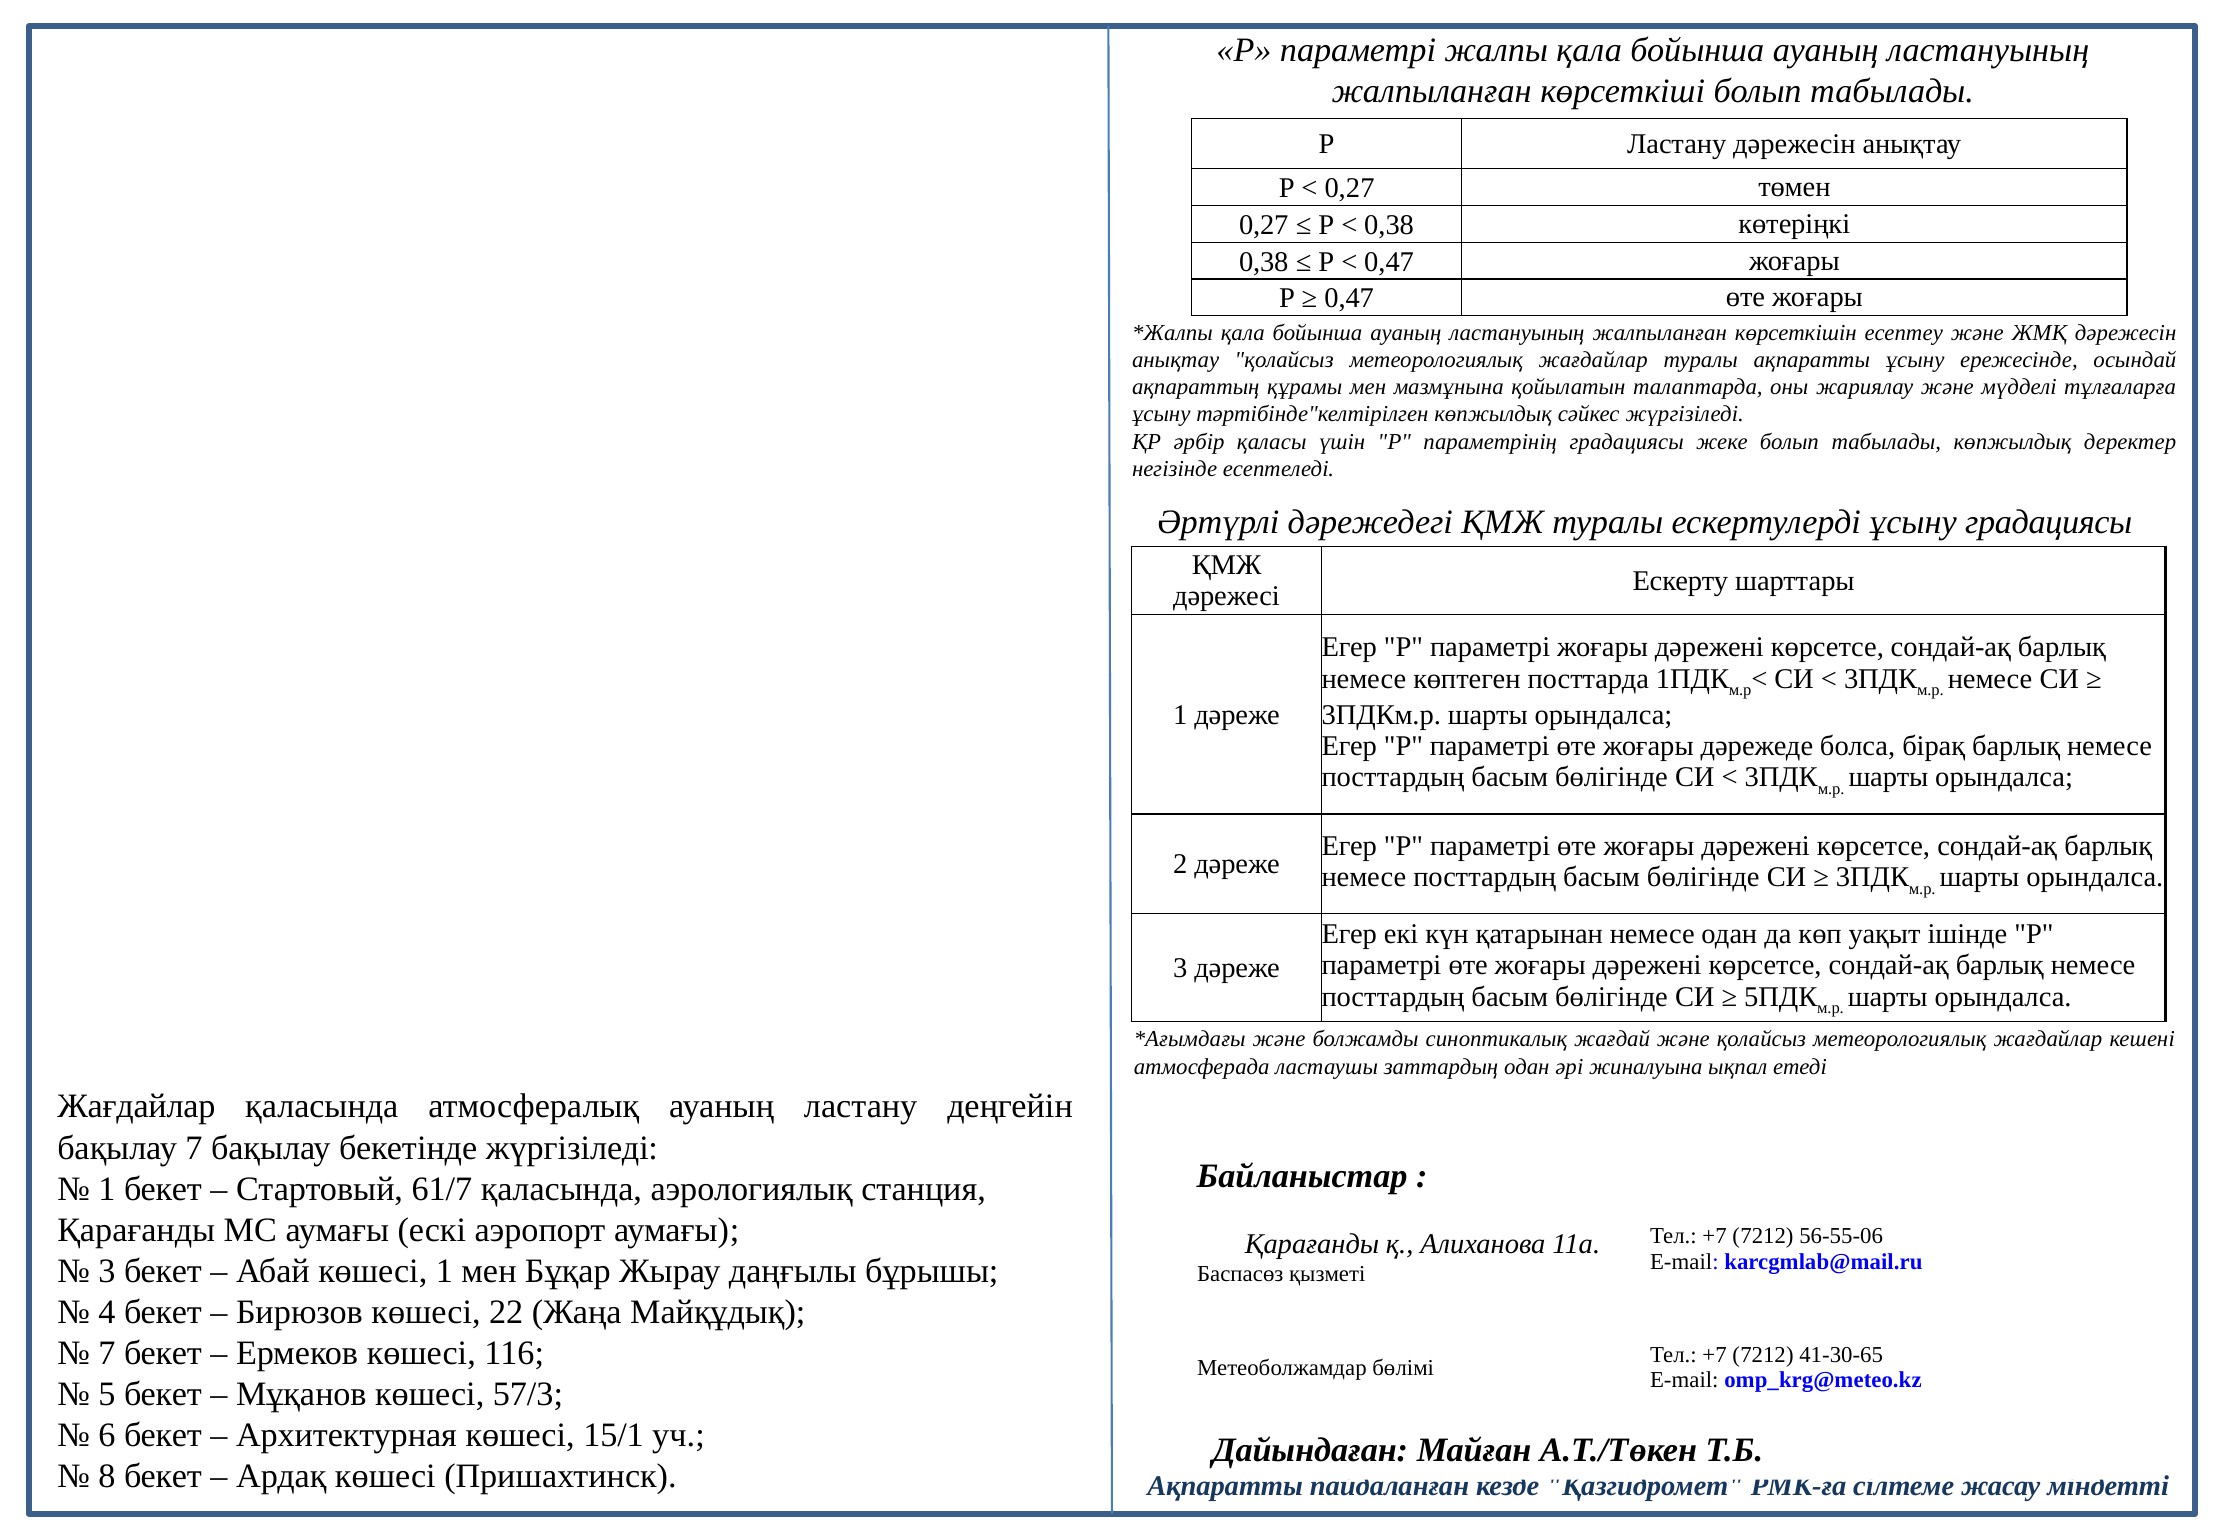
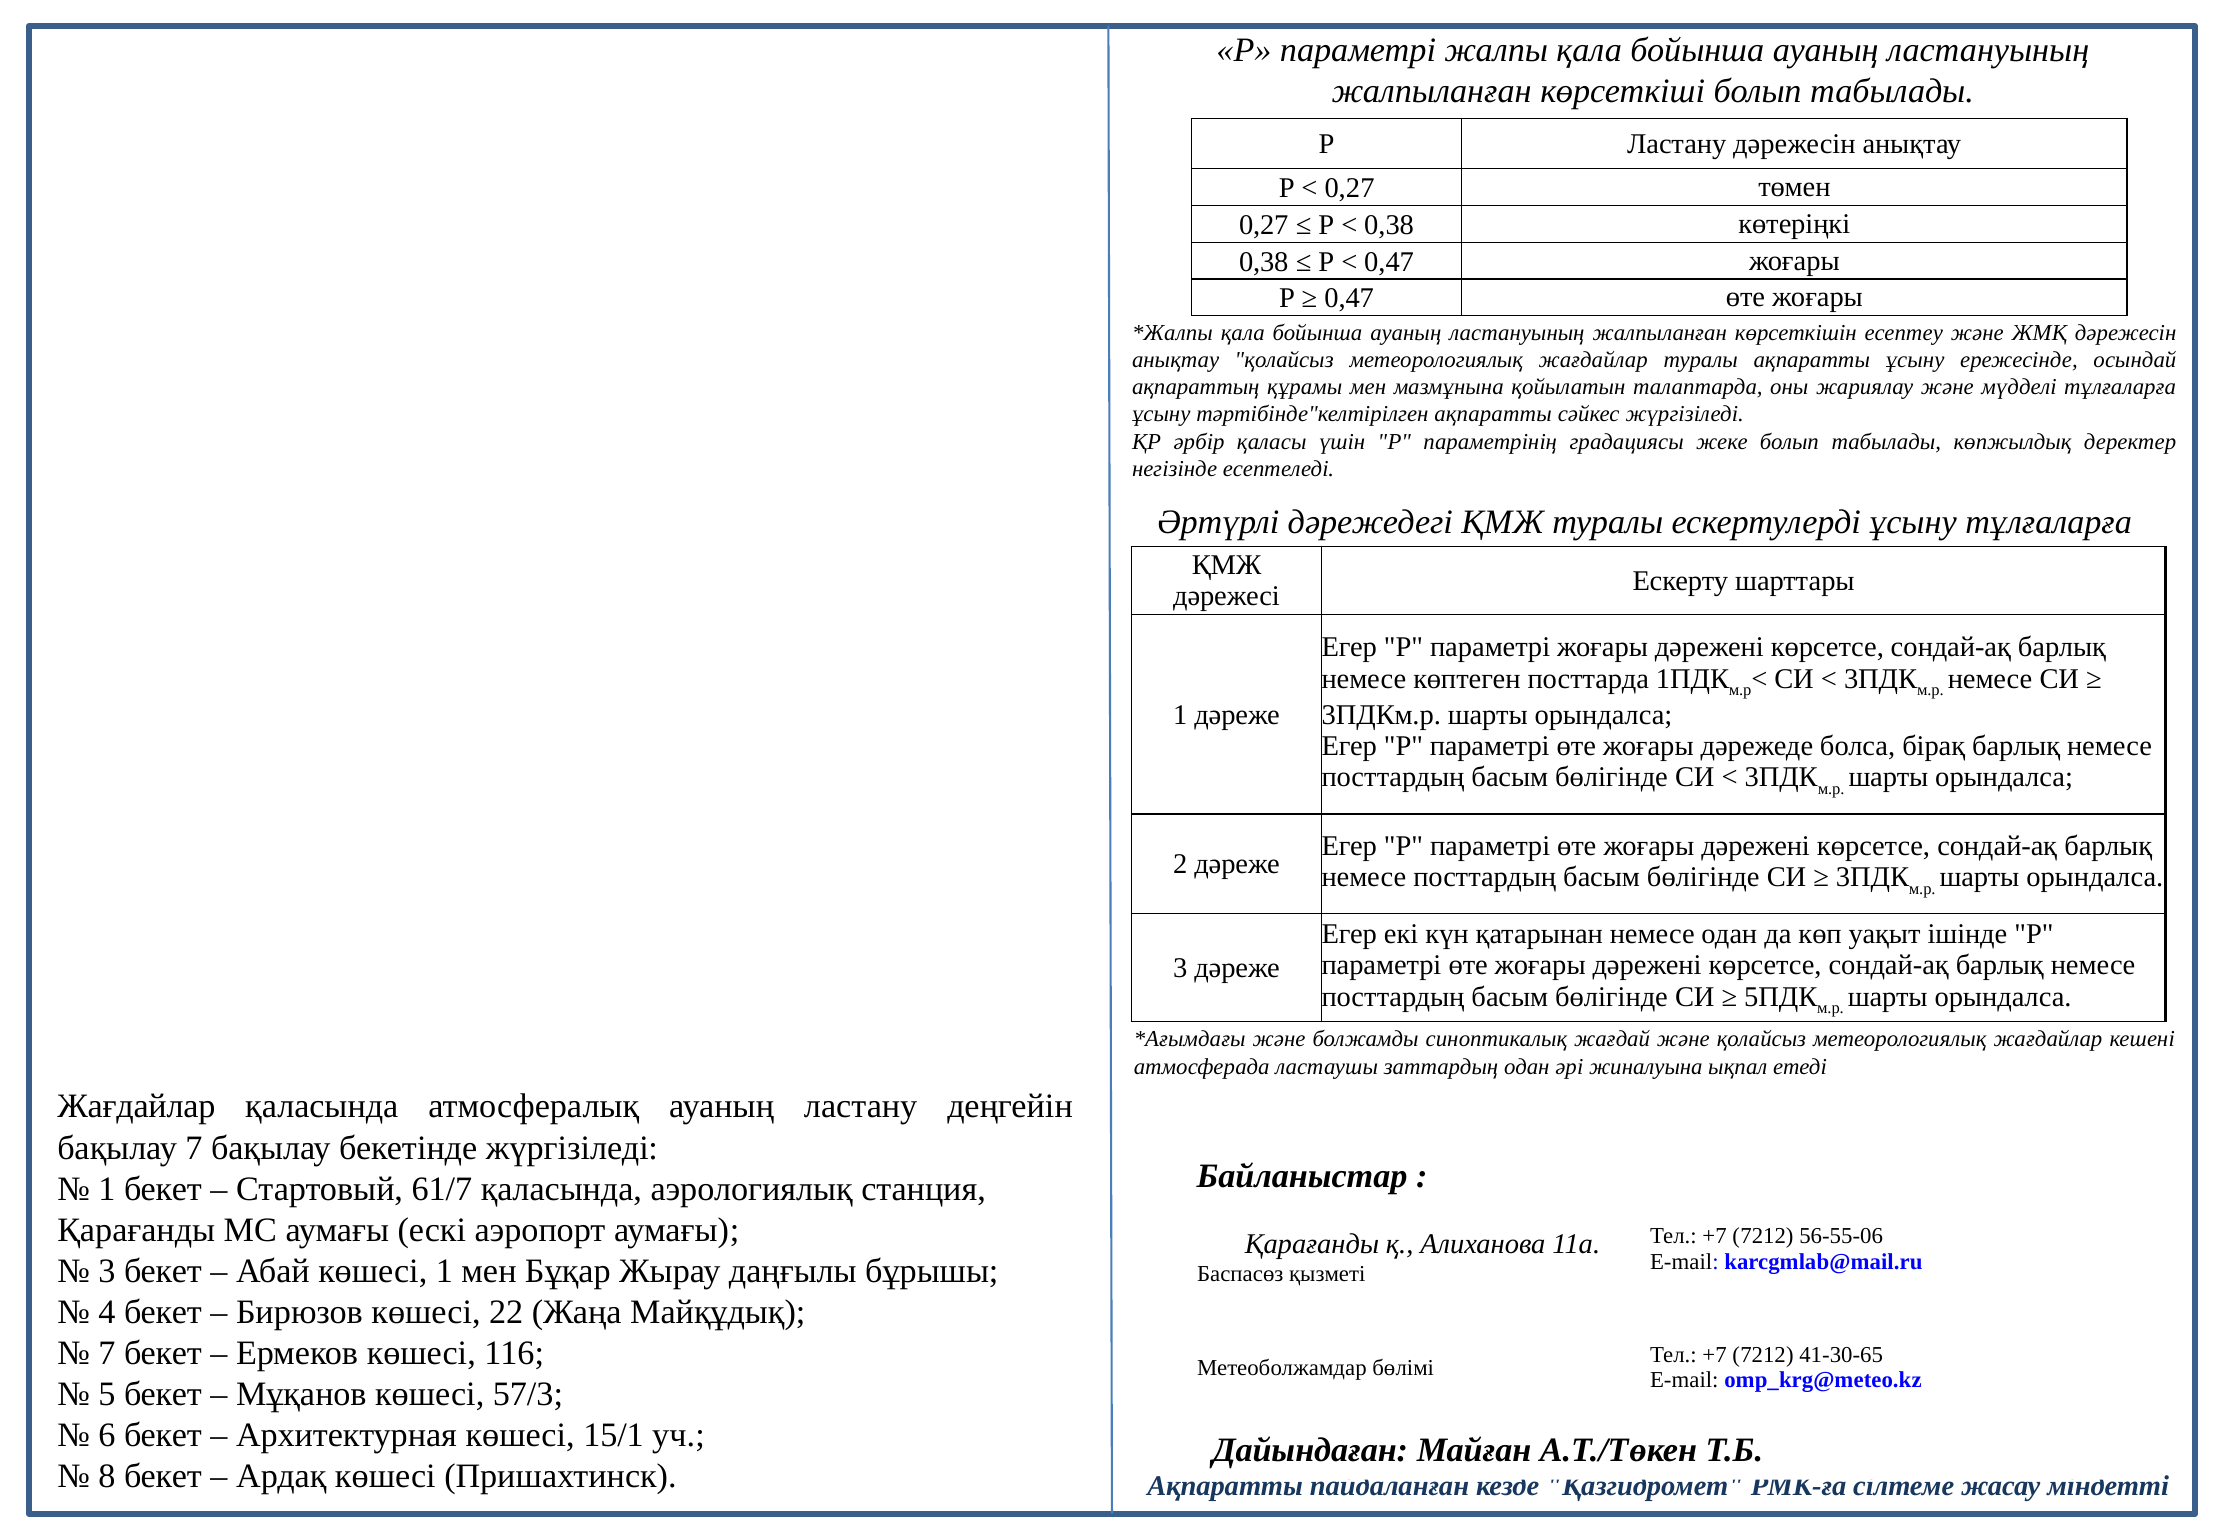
тәртібінде"келтірілген көпжылдық: көпжылдық -> ақпаратты
ұсыну градациясы: градациясы -> тұлғаларға
